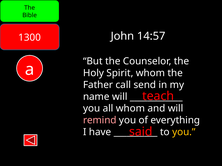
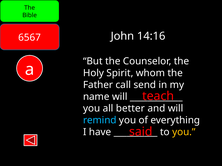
14:57: 14:57 -> 14:16
1300: 1300 -> 6567
all whom: whom -> better
remind colour: pink -> light blue
